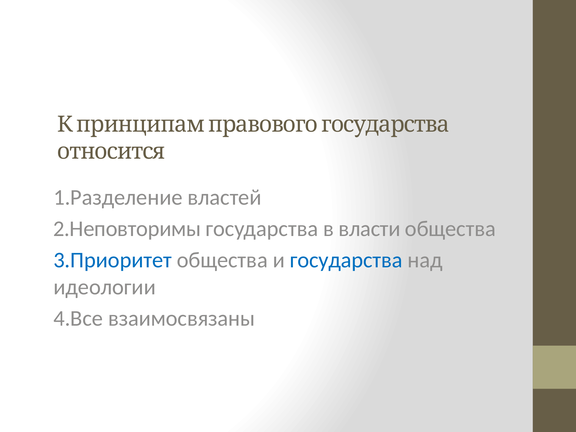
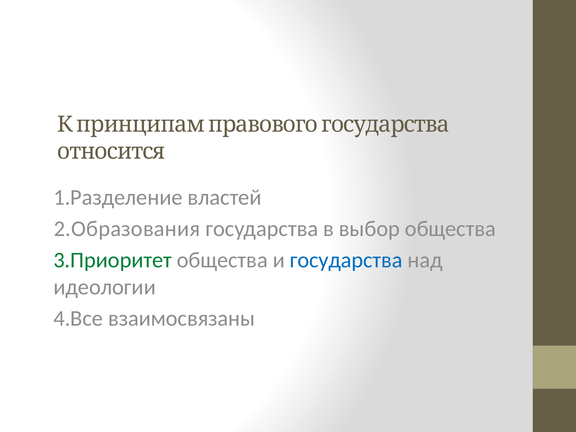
2.Неповторимы: 2.Неповторимы -> 2.Образования
власти: власти -> выбор
3.Приоритет colour: blue -> green
